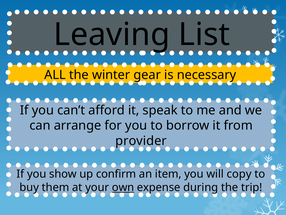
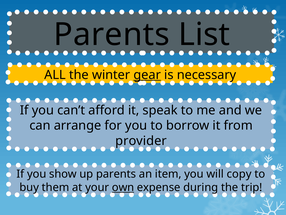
Leaving at (112, 35): Leaving -> Parents
gear underline: none -> present
up confirm: confirm -> parents
